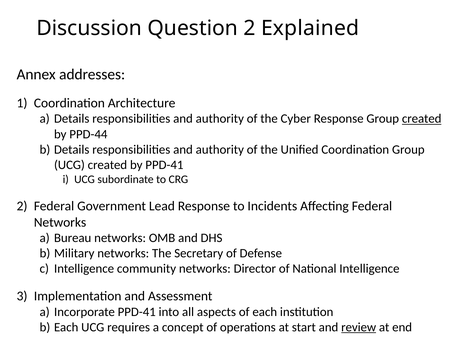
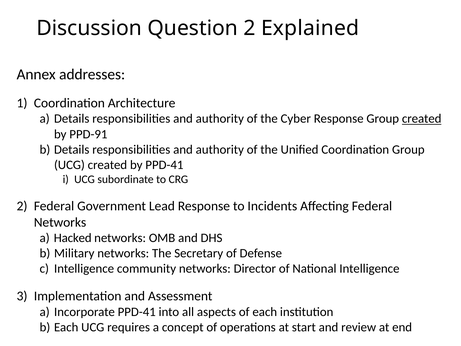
PPD-44: PPD-44 -> PPD-91
Bureau: Bureau -> Hacked
review underline: present -> none
